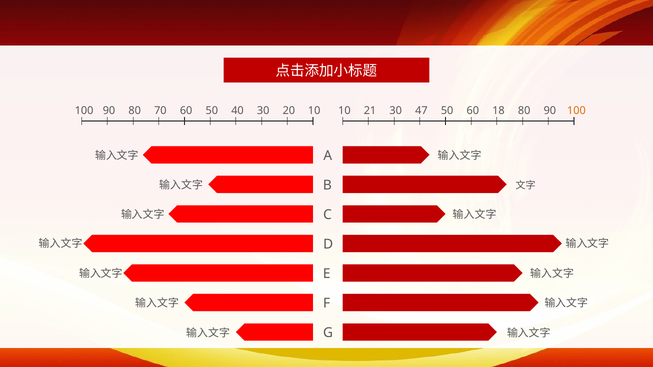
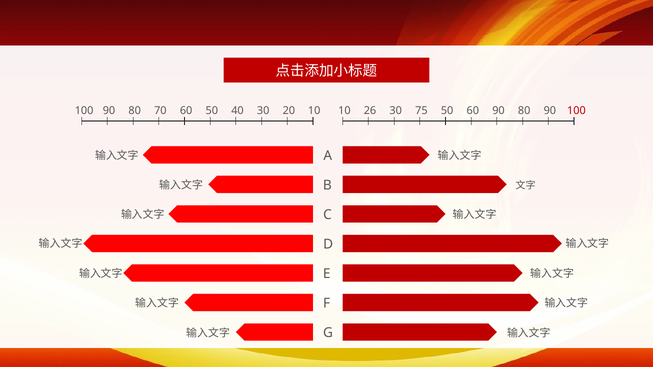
21: 21 -> 26
47: 47 -> 75
60 18: 18 -> 90
100 at (576, 111) colour: orange -> red
